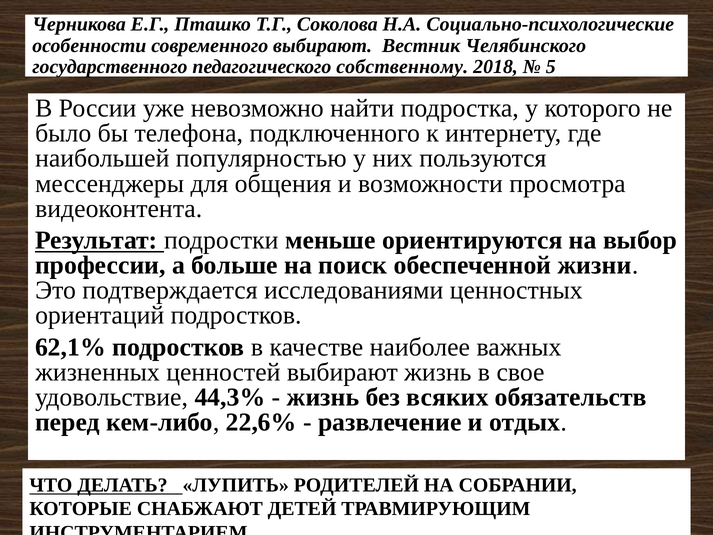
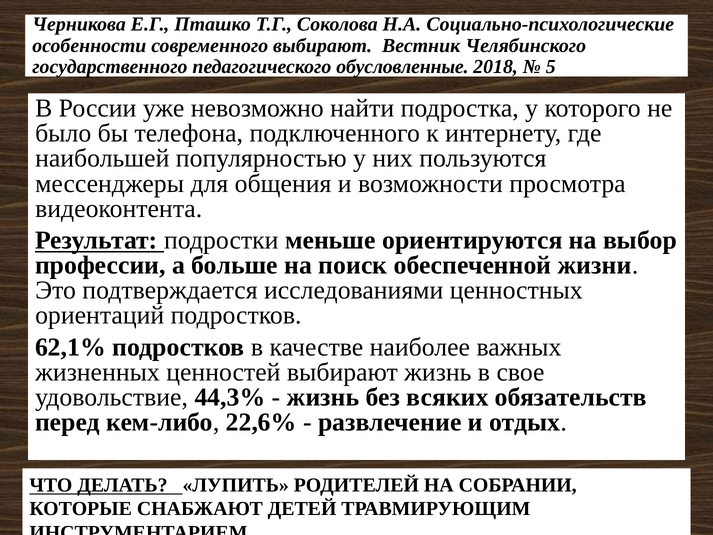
собственному: собственному -> обусловленные
